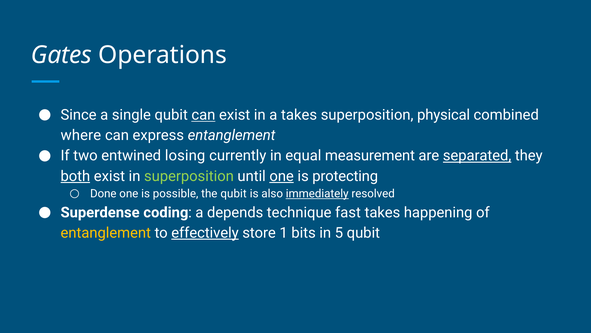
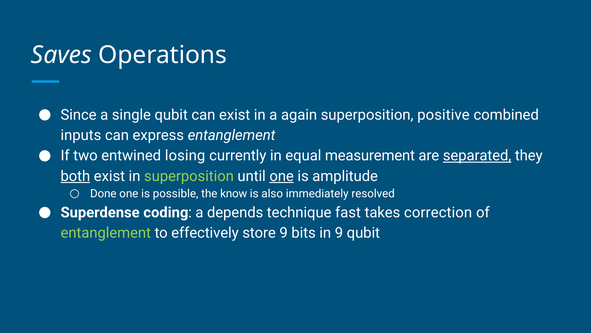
Gates: Gates -> Saves
can at (203, 115) underline: present -> none
a takes: takes -> again
physical: physical -> positive
where: where -> inputs
protecting: protecting -> amplitude
the qubit: qubit -> know
immediately underline: present -> none
happening: happening -> correction
entanglement at (106, 233) colour: yellow -> light green
effectively underline: present -> none
store 1: 1 -> 9
in 5: 5 -> 9
